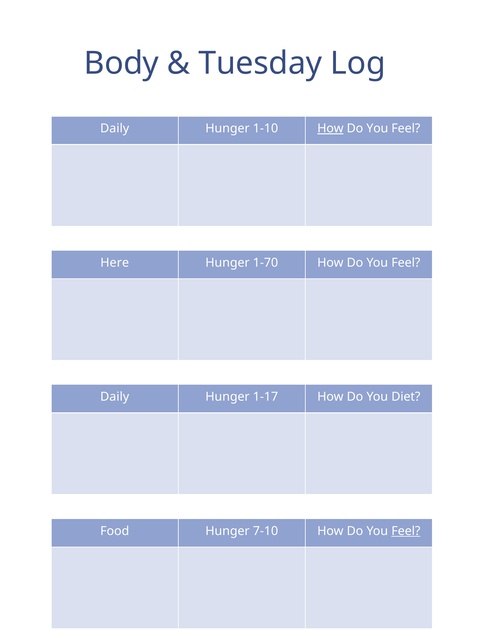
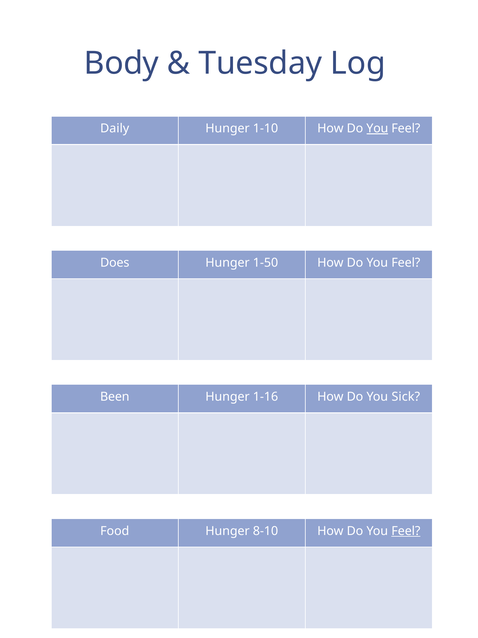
How at (330, 128) underline: present -> none
You at (377, 128) underline: none -> present
Here: Here -> Does
1-70: 1-70 -> 1-50
Daily at (115, 396): Daily -> Been
1-17: 1-17 -> 1-16
Diet: Diet -> Sick
7-10: 7-10 -> 8-10
